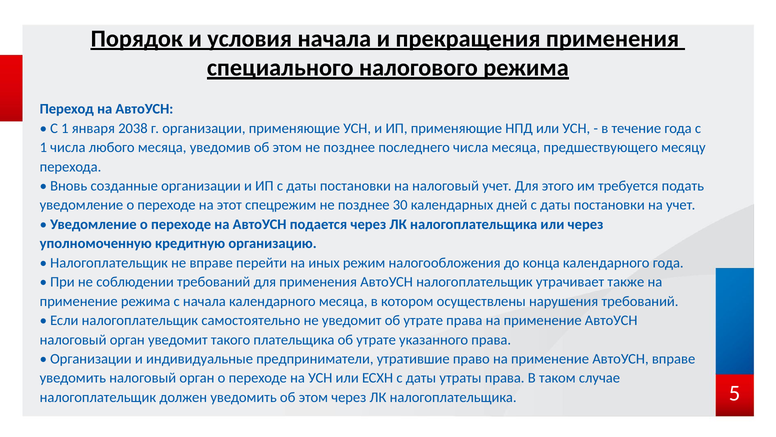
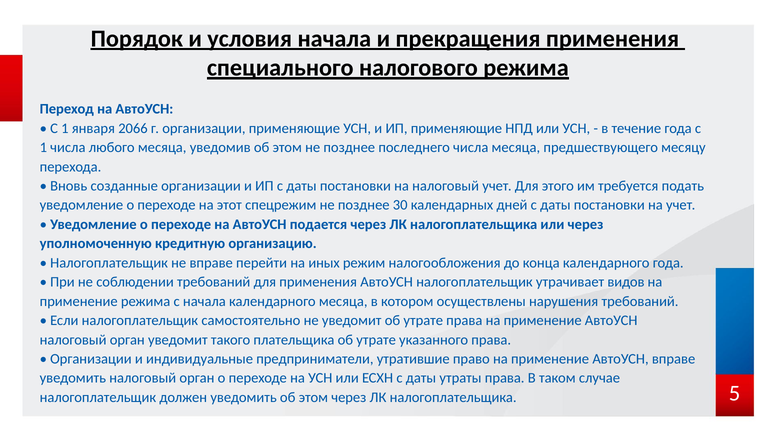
2038: 2038 -> 2066
также: также -> видов
